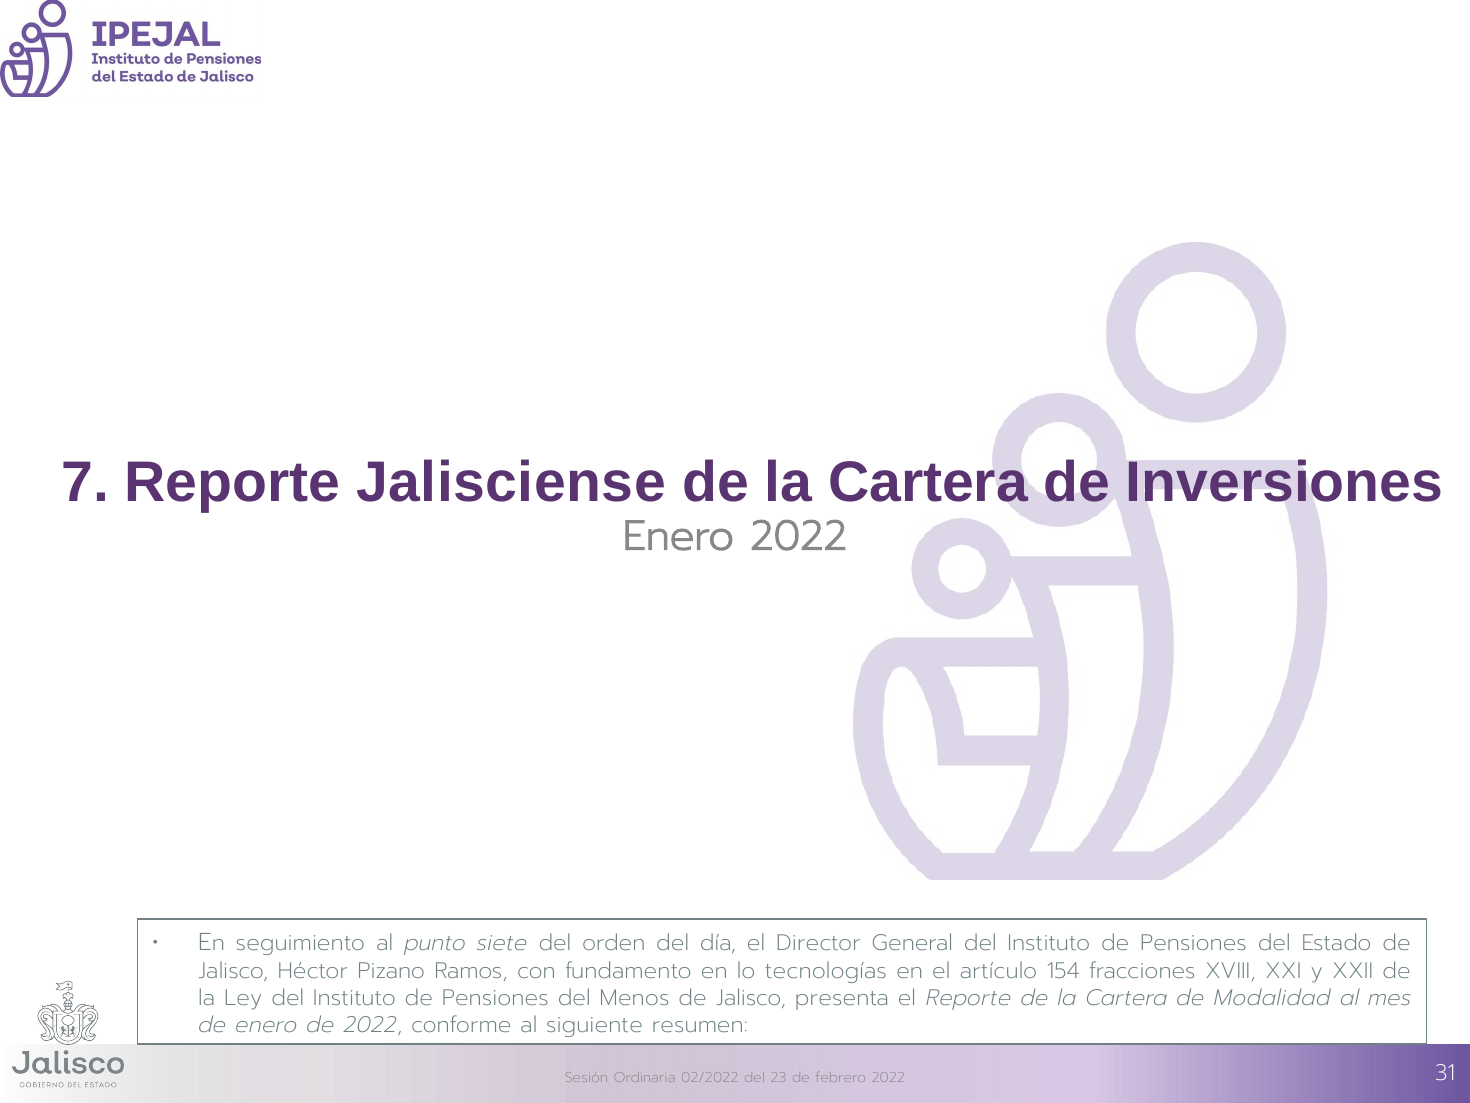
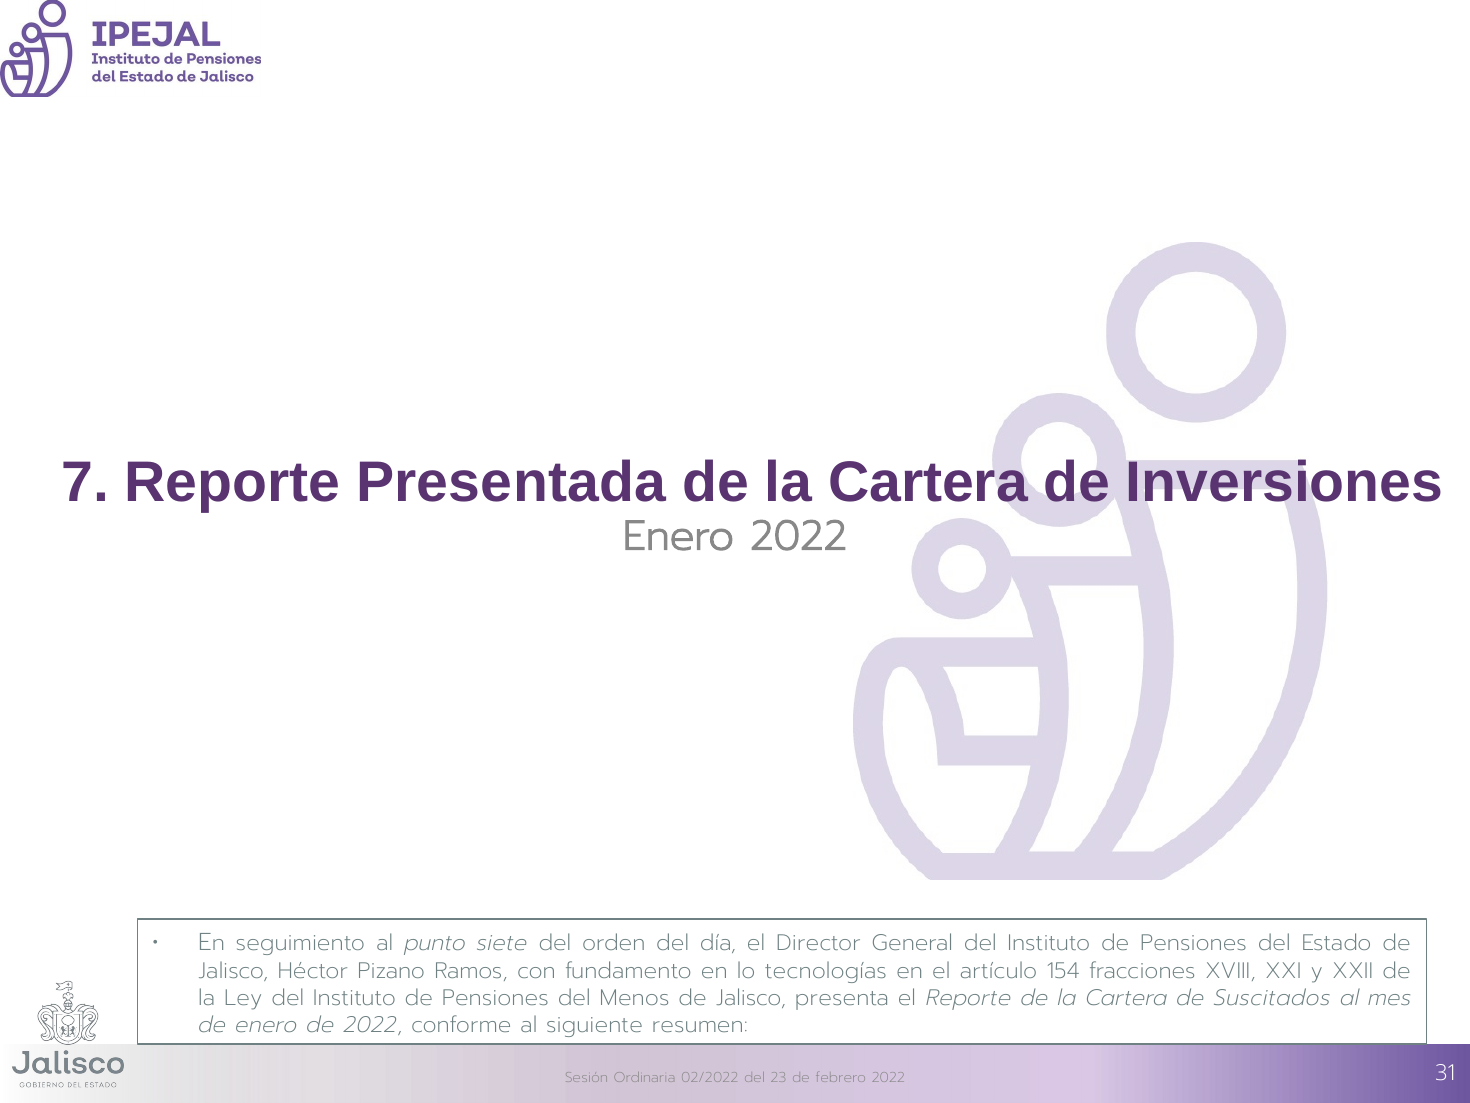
Jalisciense: Jalisciense -> Presentada
Modalidad: Modalidad -> Suscitados
